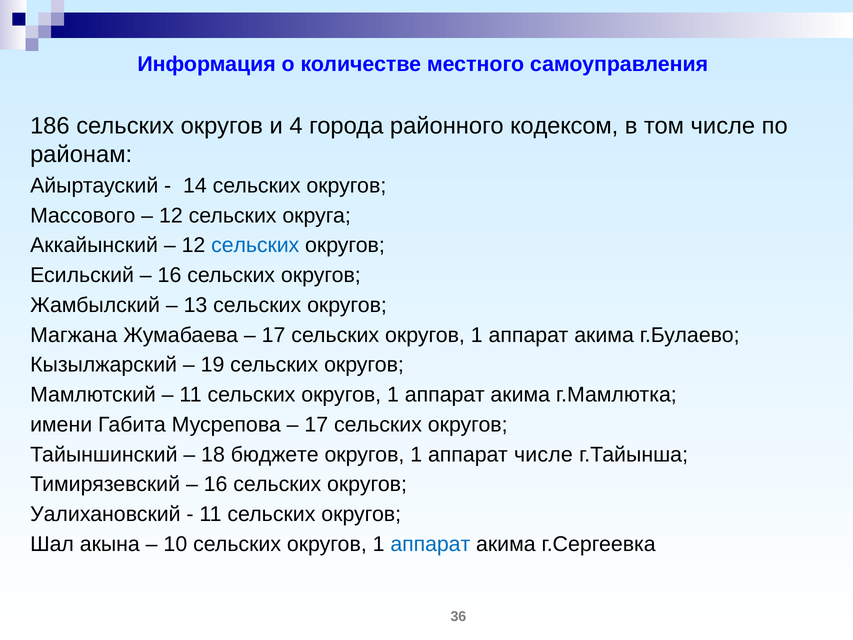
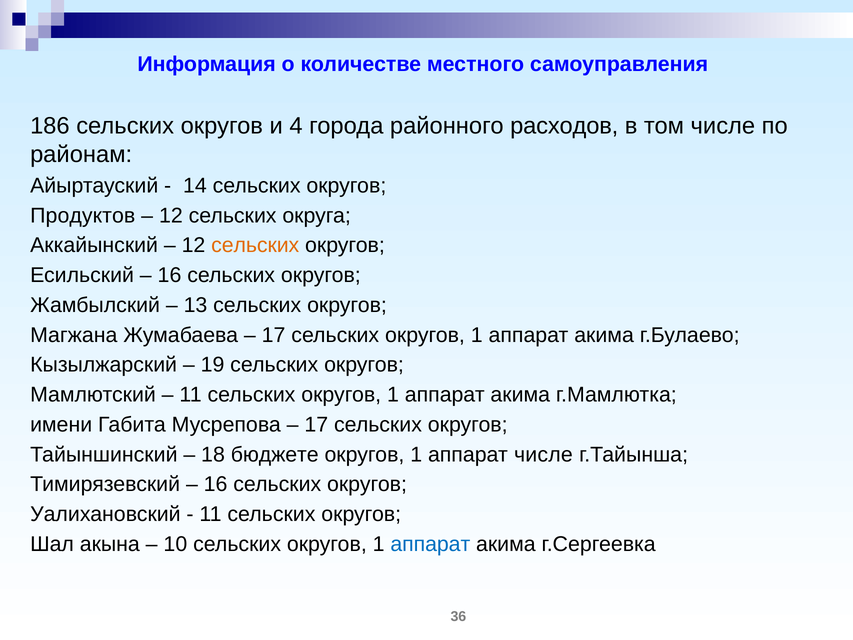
кодексом: кодексом -> расходов
Массового: Массового -> Продуктов
сельских at (255, 245) colour: blue -> orange
